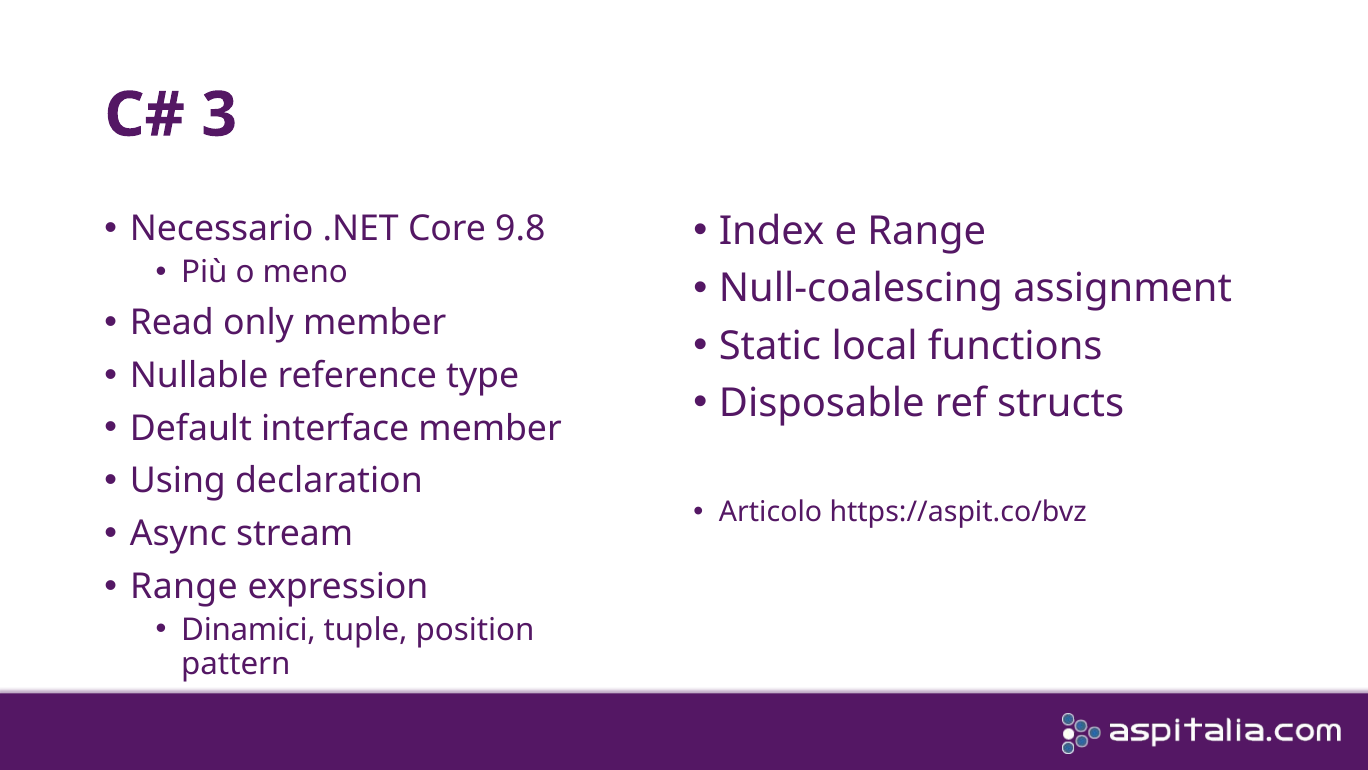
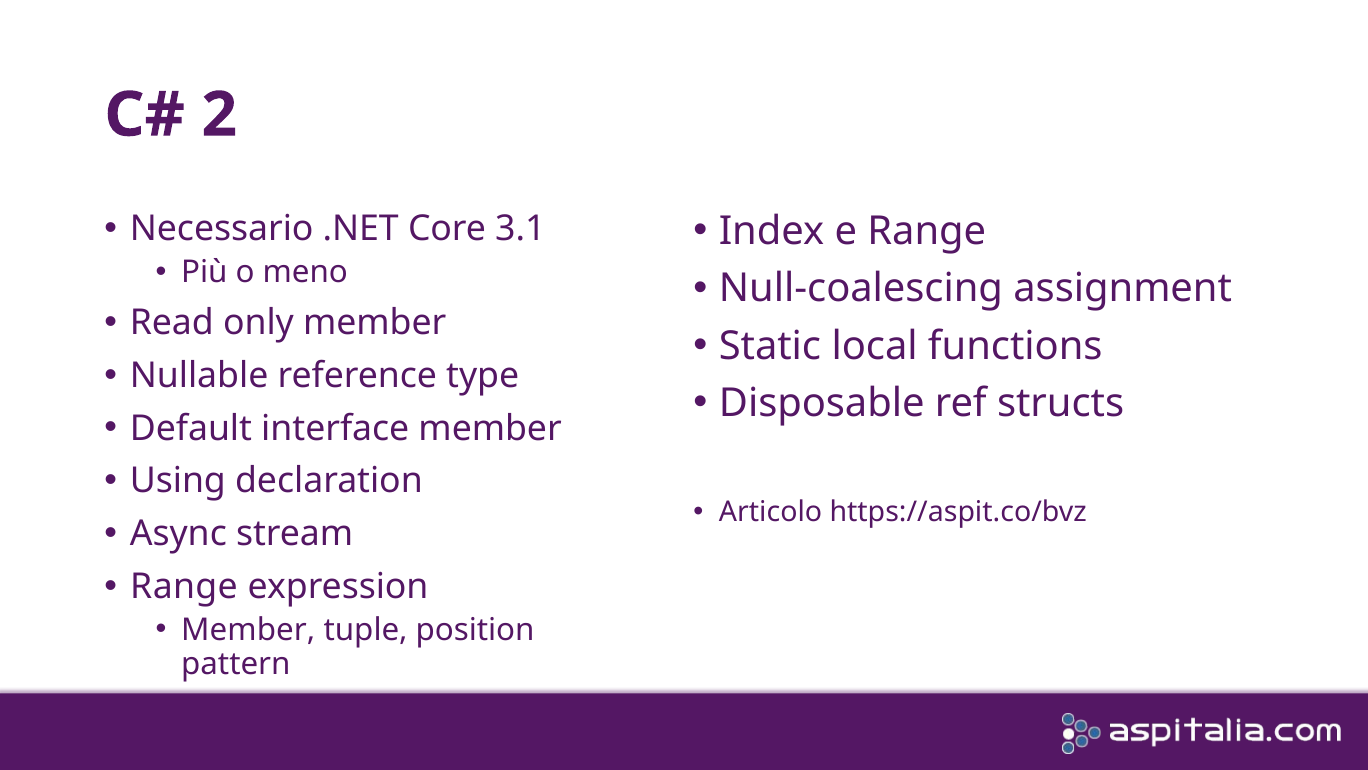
3: 3 -> 2
9.8: 9.8 -> 3.1
Dinamici at (248, 629): Dinamici -> Member
